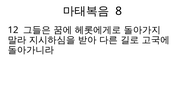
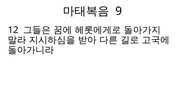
8: 8 -> 9
